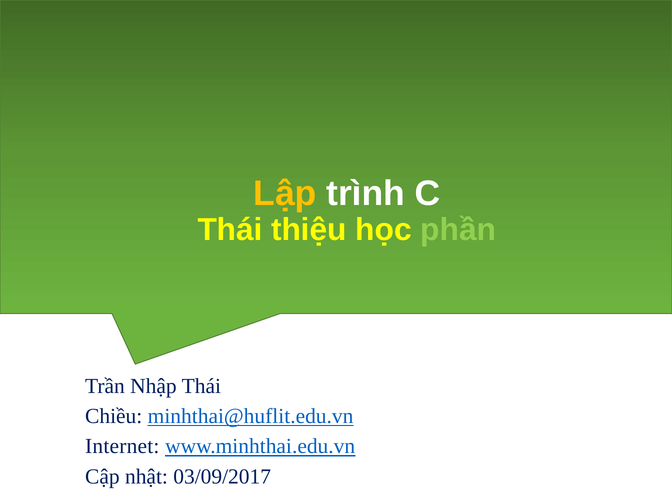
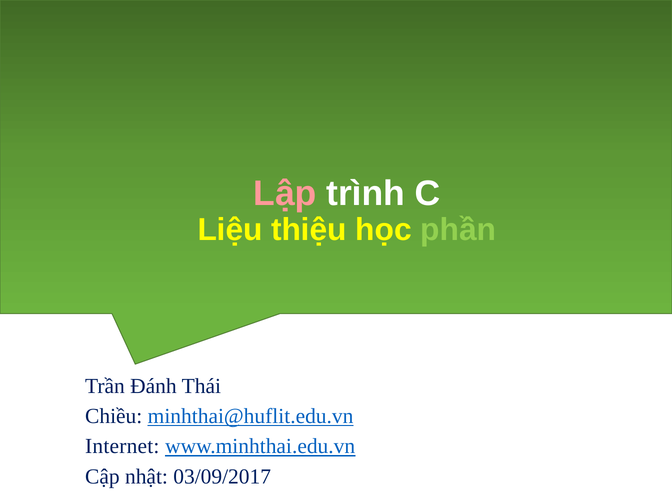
Lập colour: yellow -> pink
Thái at (230, 230): Thái -> Liệu
Nhập: Nhập -> Đánh
